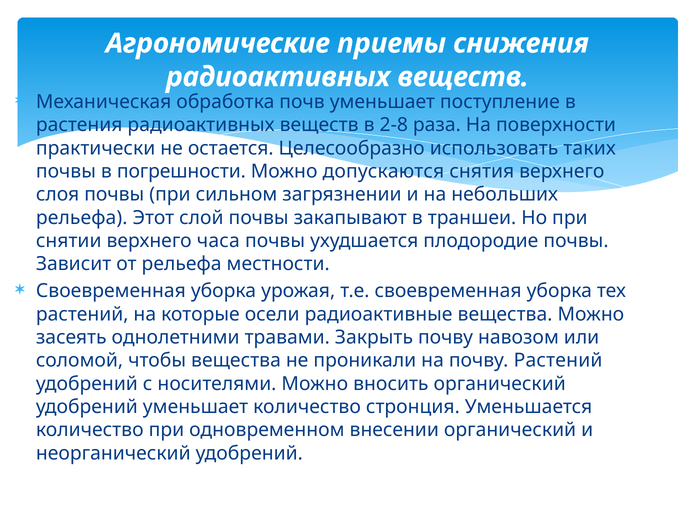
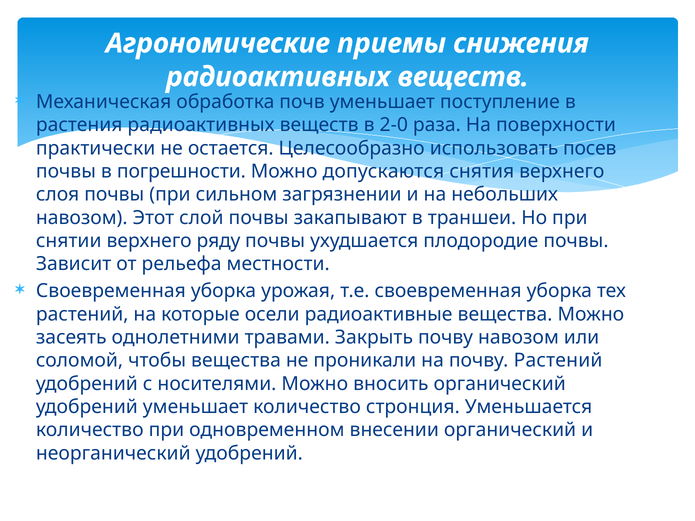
2-8: 2-8 -> 2-0
таких: таких -> посев
рельефа at (82, 218): рельефа -> навозом
часа: часа -> ряду
